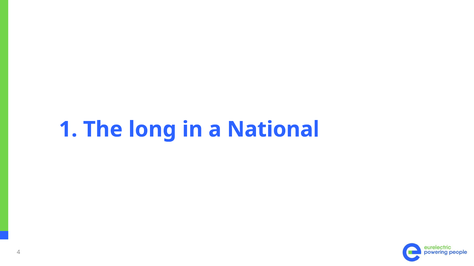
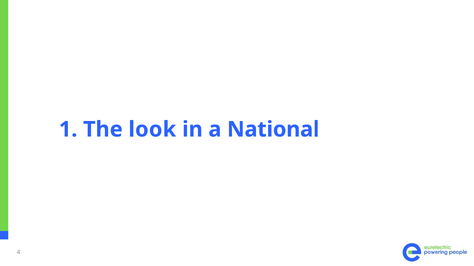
long: long -> look
